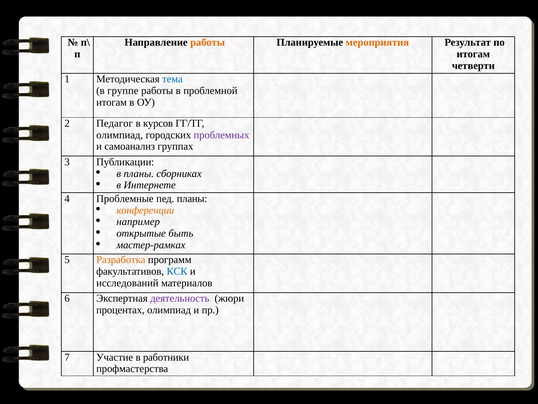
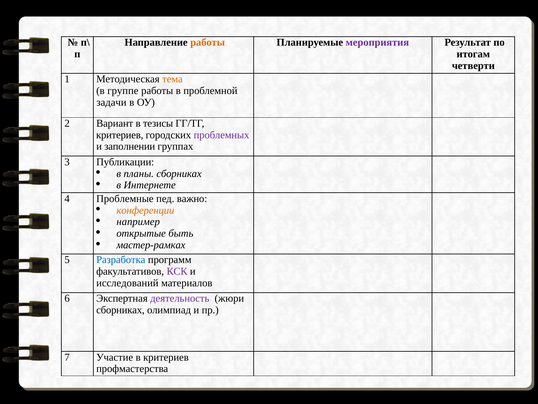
мероприятия colour: orange -> purple
тема colour: blue -> orange
итогам at (112, 102): итогам -> задачи
Педагог: Педагог -> Вариант
курсов: курсов -> тезисы
олимпиад at (120, 135): олимпиад -> критериев
самоанализ: самоанализ -> заполнении
пед планы: планы -> важно
Разработка colour: orange -> blue
КСК colour: blue -> purple
процентах at (120, 310): процентах -> сборниках
в работники: работники -> критериев
